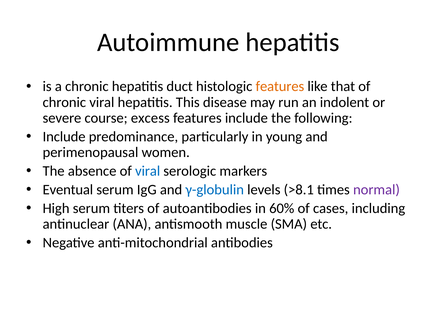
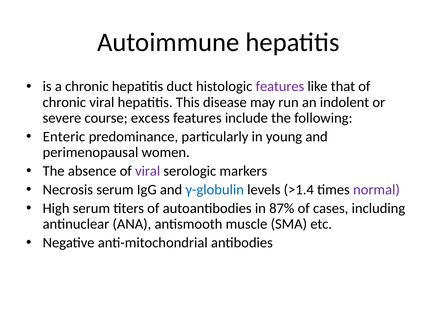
features at (280, 86) colour: orange -> purple
Include at (64, 137): Include -> Enteric
viral at (148, 171) colour: blue -> purple
Eventual: Eventual -> Necrosis
>8.1: >8.1 -> >1.4
60%: 60% -> 87%
